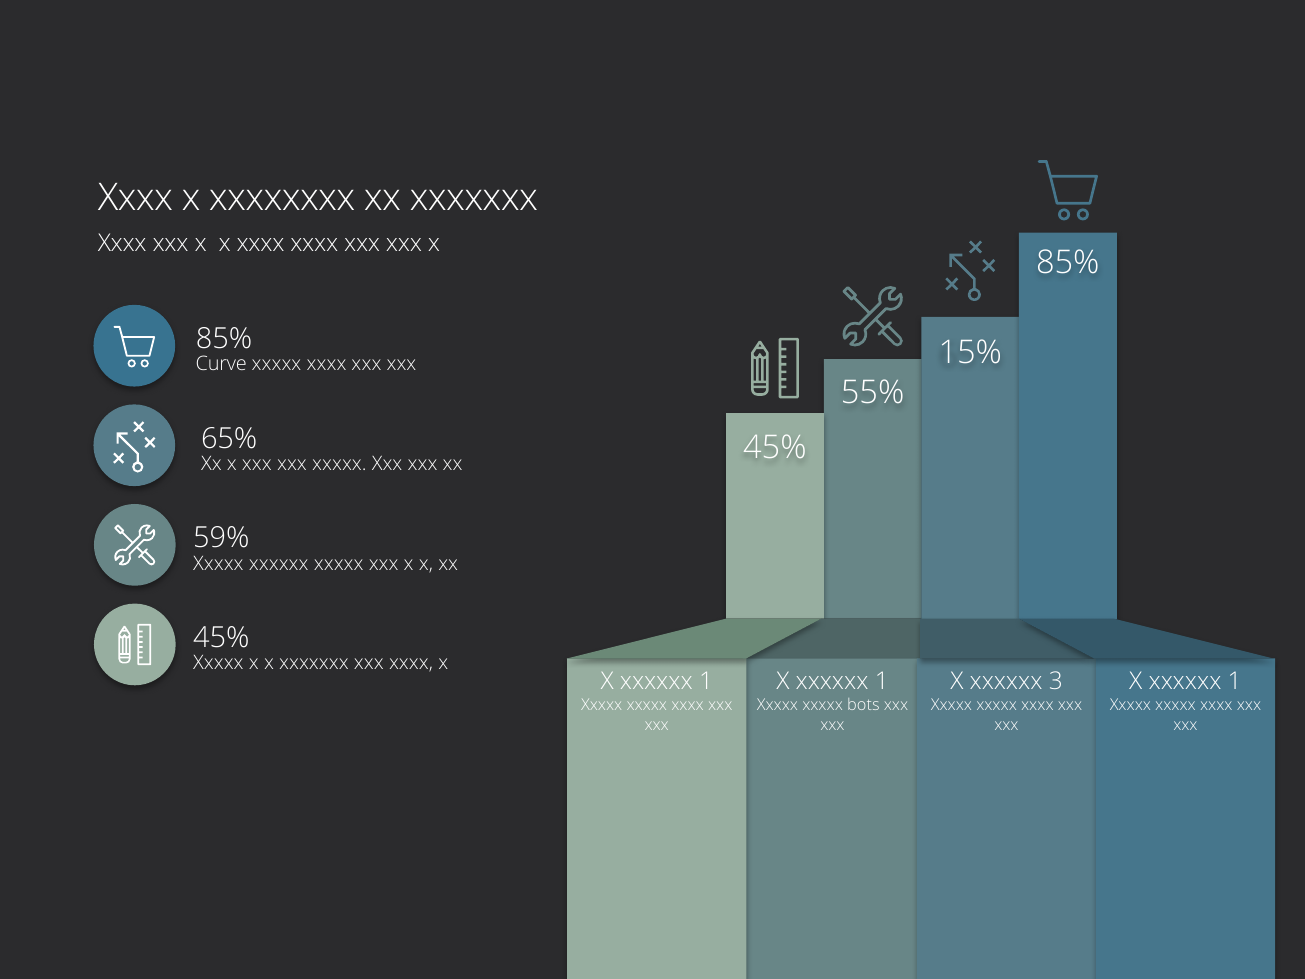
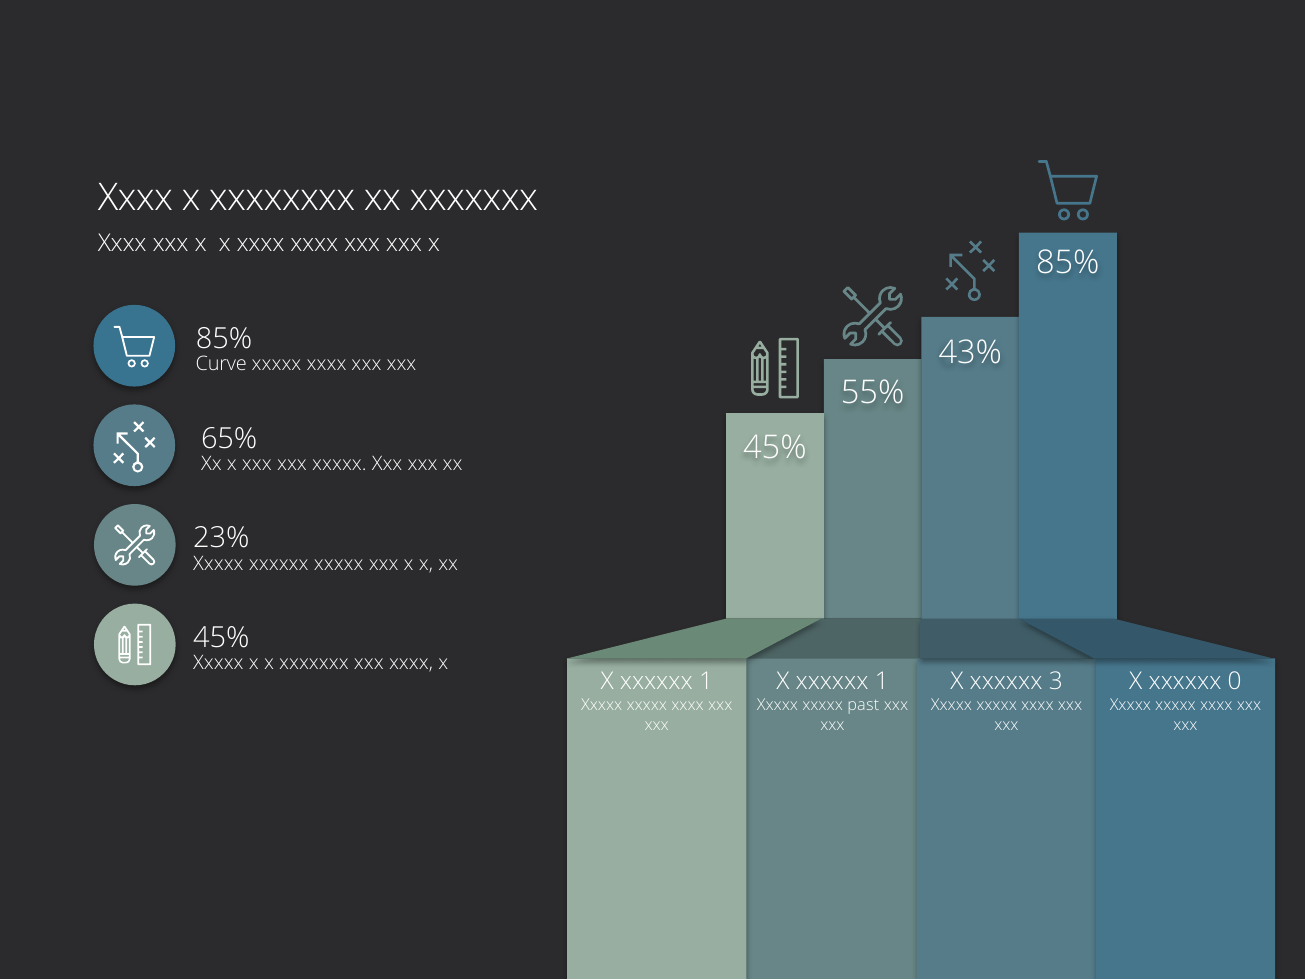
15%: 15% -> 43%
59%: 59% -> 23%
1 at (1235, 681): 1 -> 0
bots: bots -> past
